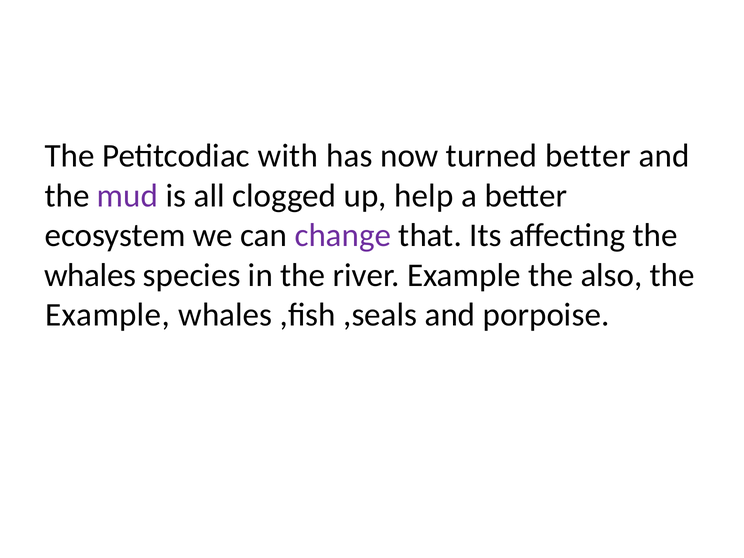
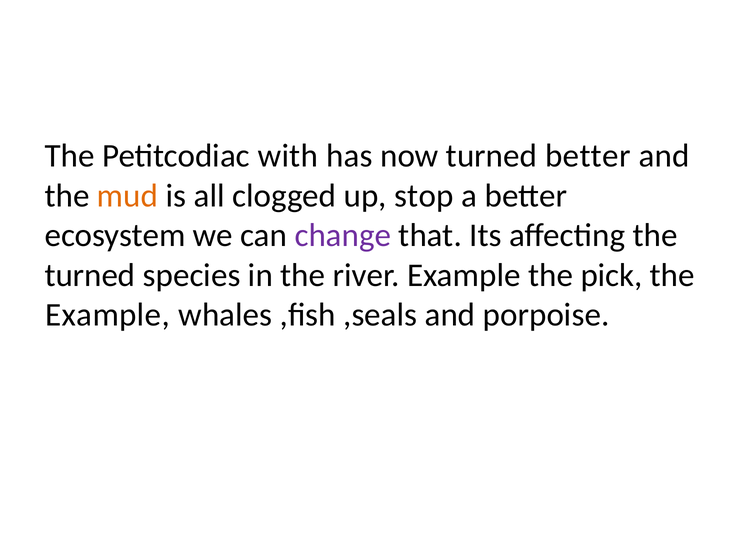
mud colour: purple -> orange
help: help -> stop
whales at (90, 275): whales -> turned
also: also -> pick
